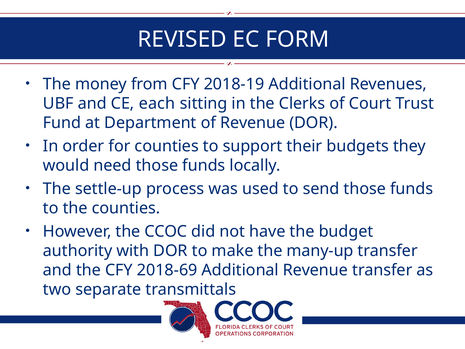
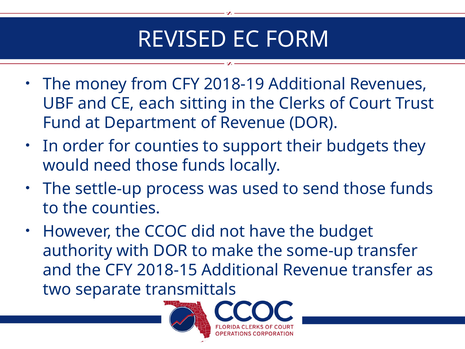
many-up: many-up -> some-up
2018-69: 2018-69 -> 2018-15
